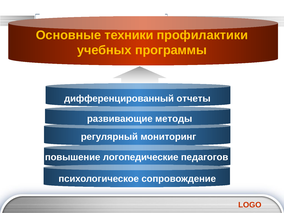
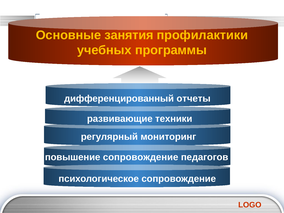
техники: техники -> занятия
методы: методы -> техники
повышение логопедические: логопедические -> сопровождение
